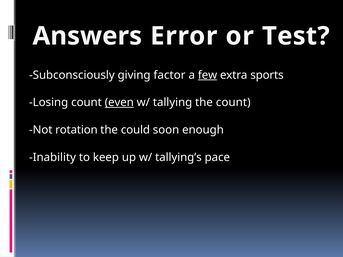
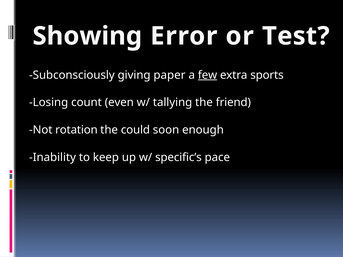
Answers: Answers -> Showing
factor: factor -> paper
even underline: present -> none
the count: count -> friend
tallying’s: tallying’s -> specific’s
